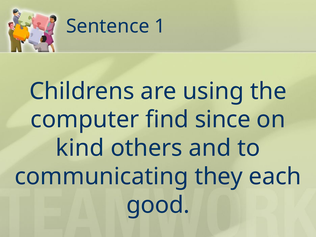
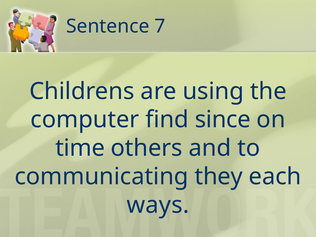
1: 1 -> 7
kind: kind -> time
good: good -> ways
